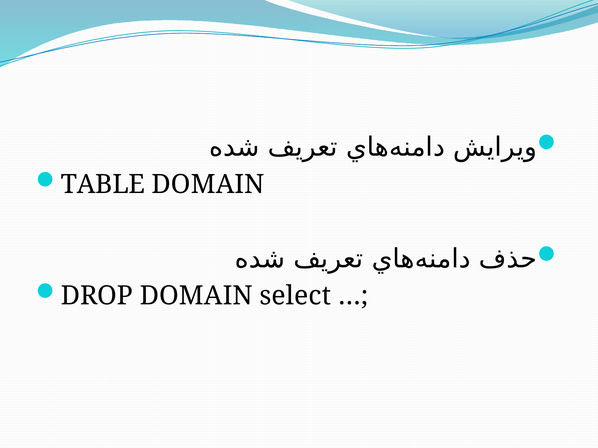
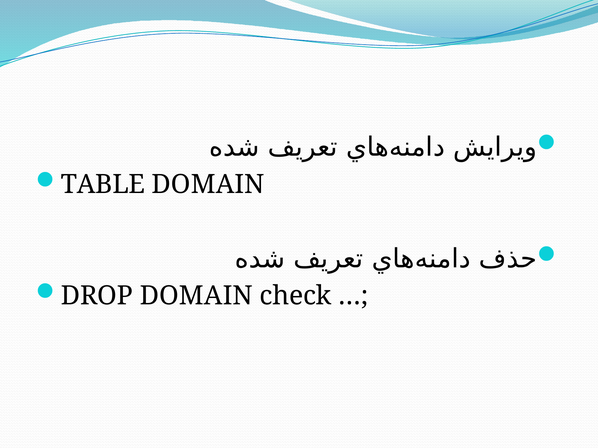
select: select -> check
